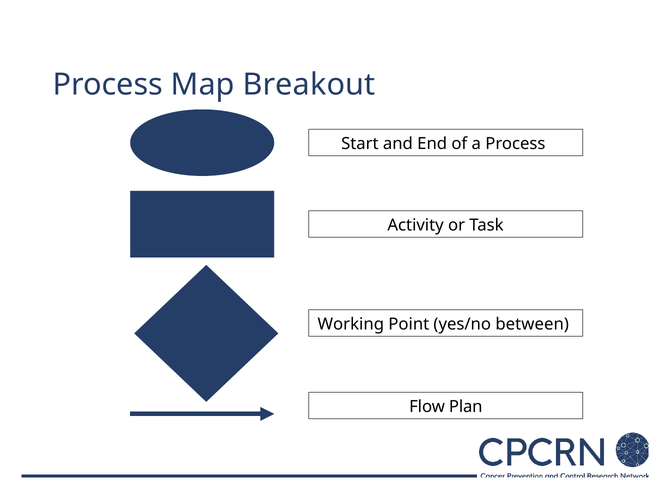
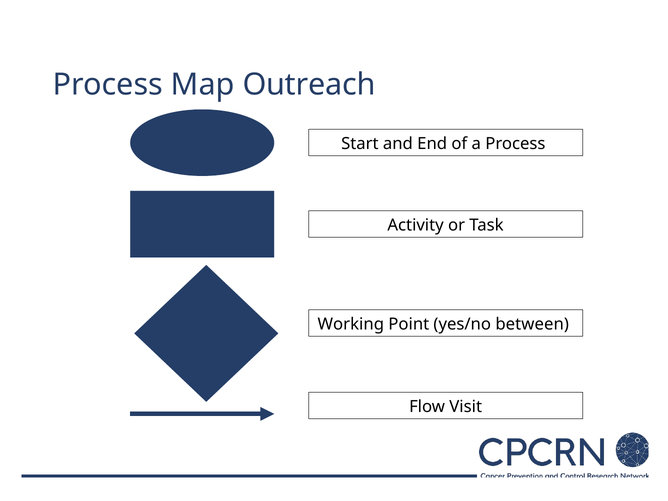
Breakout: Breakout -> Outreach
Plan: Plan -> Visit
